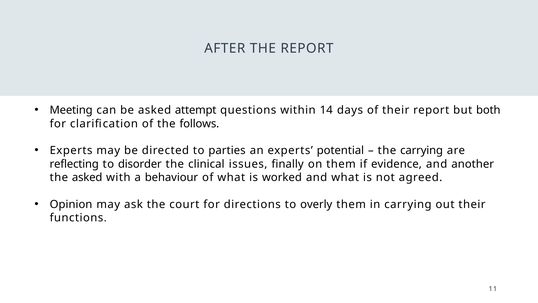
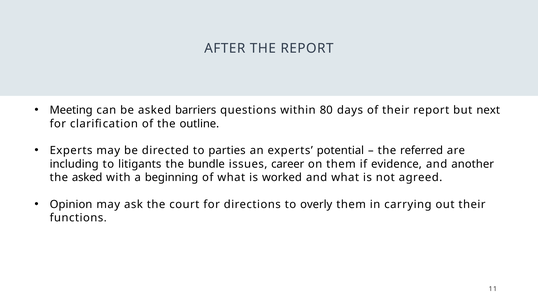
attempt: attempt -> barriers
14: 14 -> 80
both: both -> next
follows: follows -> outline
the carrying: carrying -> referred
reflecting: reflecting -> including
disorder: disorder -> litigants
clinical: clinical -> bundle
finally: finally -> career
behaviour: behaviour -> beginning
